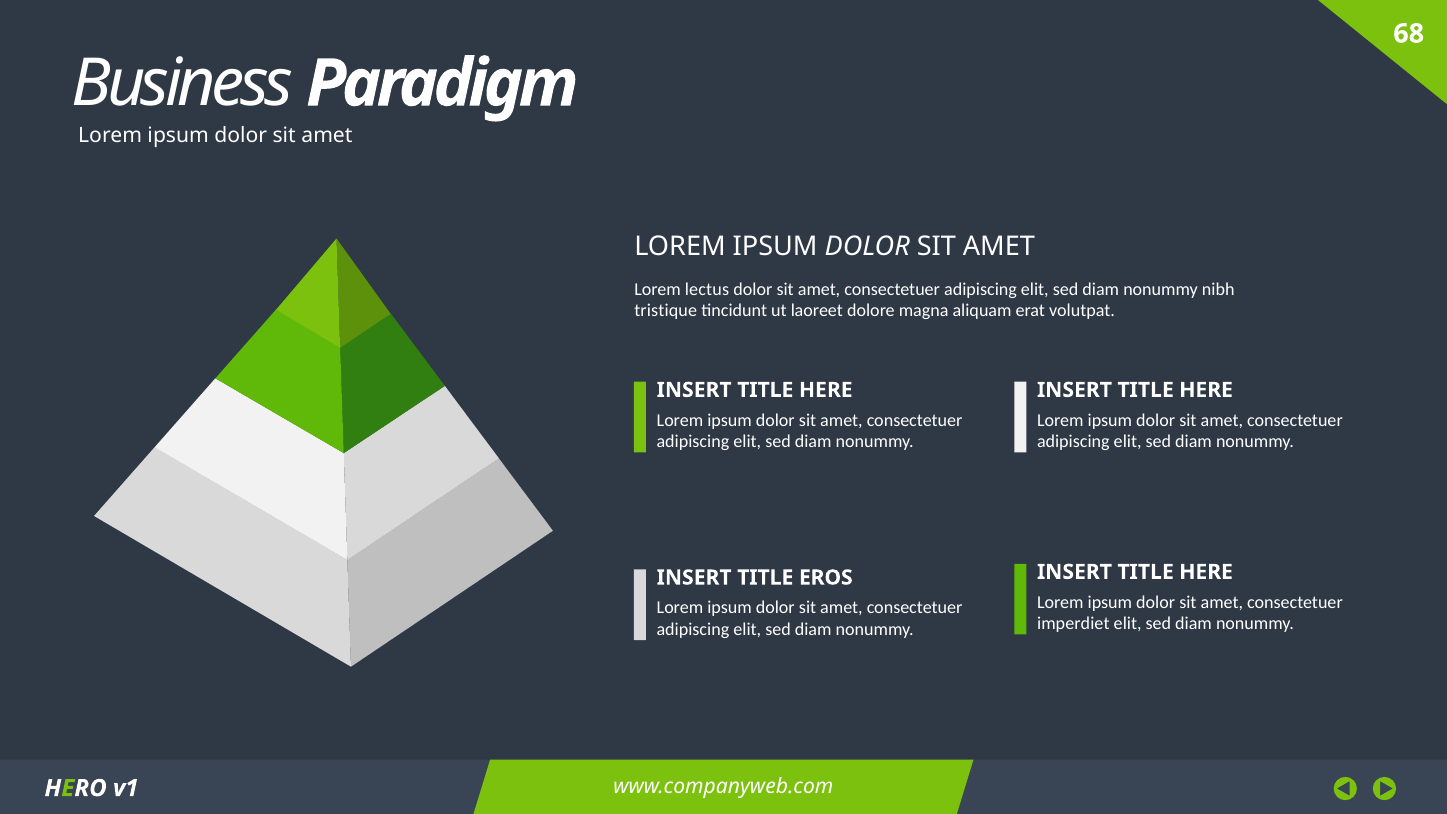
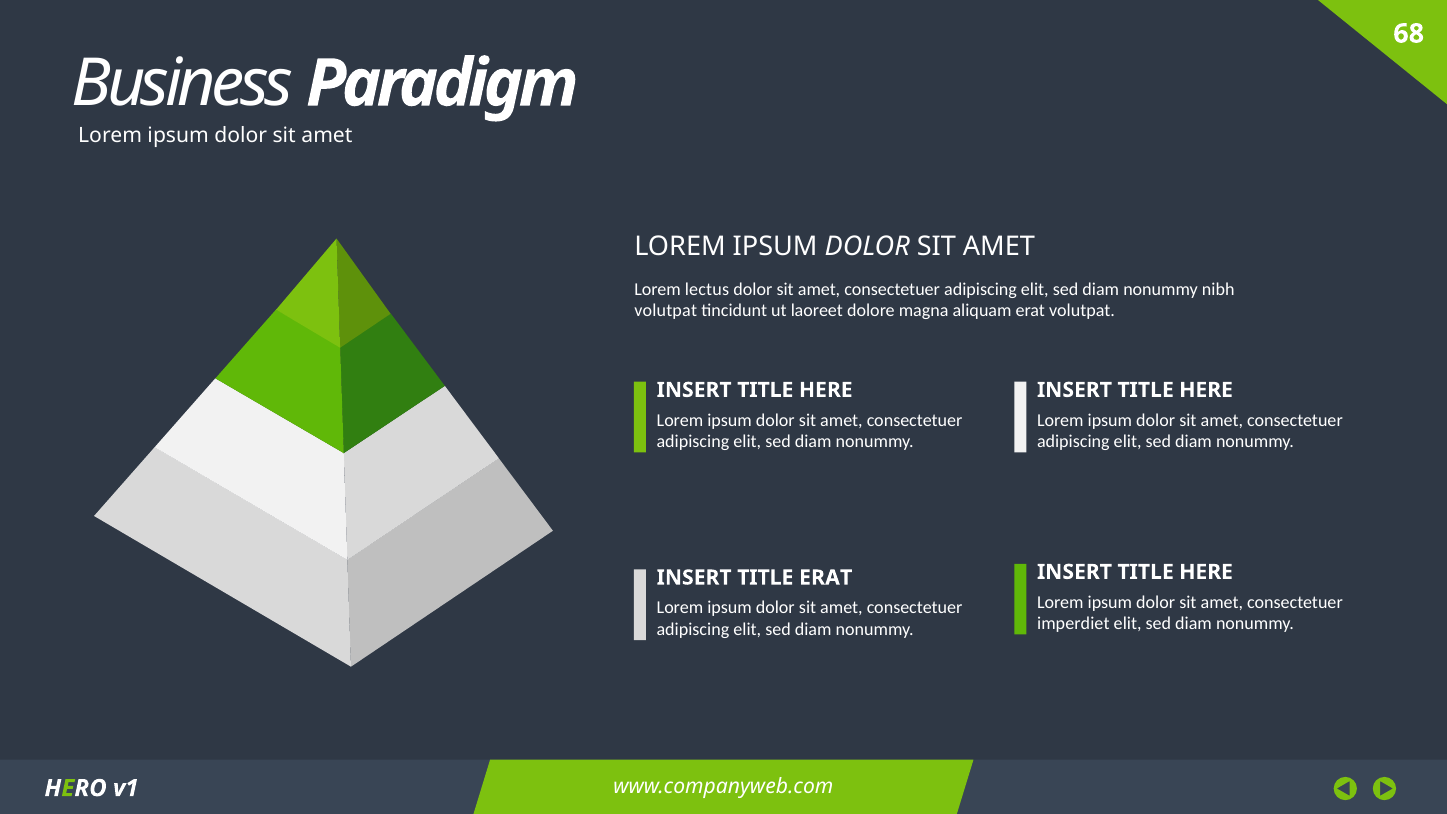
tristique at (666, 311): tristique -> volutpat
TITLE EROS: EROS -> ERAT
